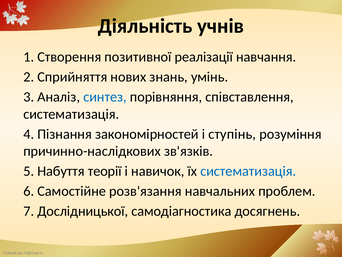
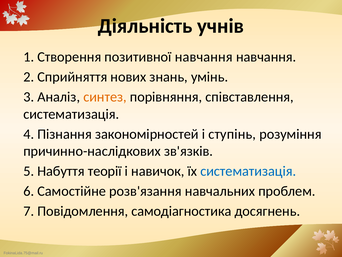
позитивної реалізації: реалізації -> навчання
синтез colour: blue -> orange
Дослідницької: Дослідницької -> Повідомлення
